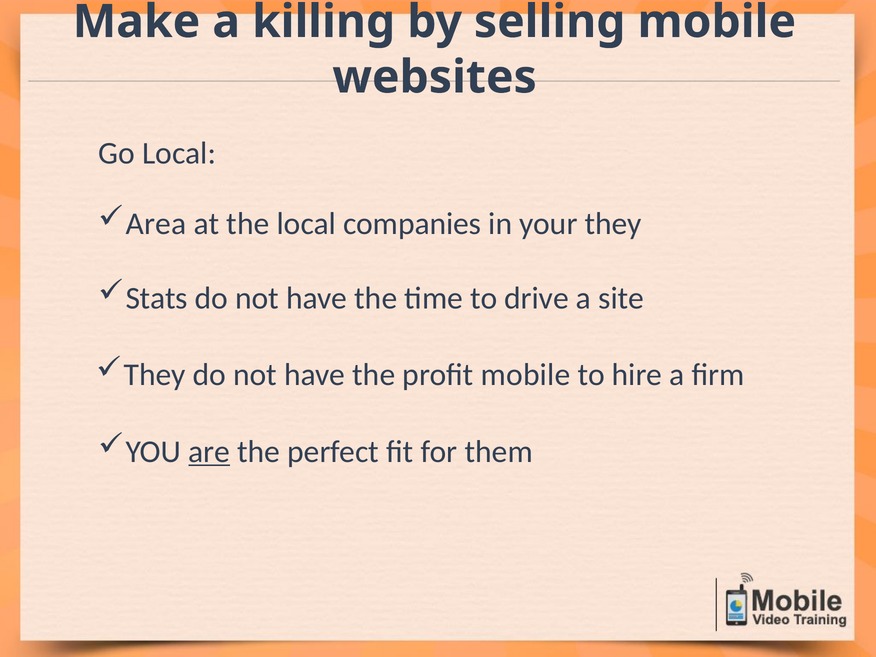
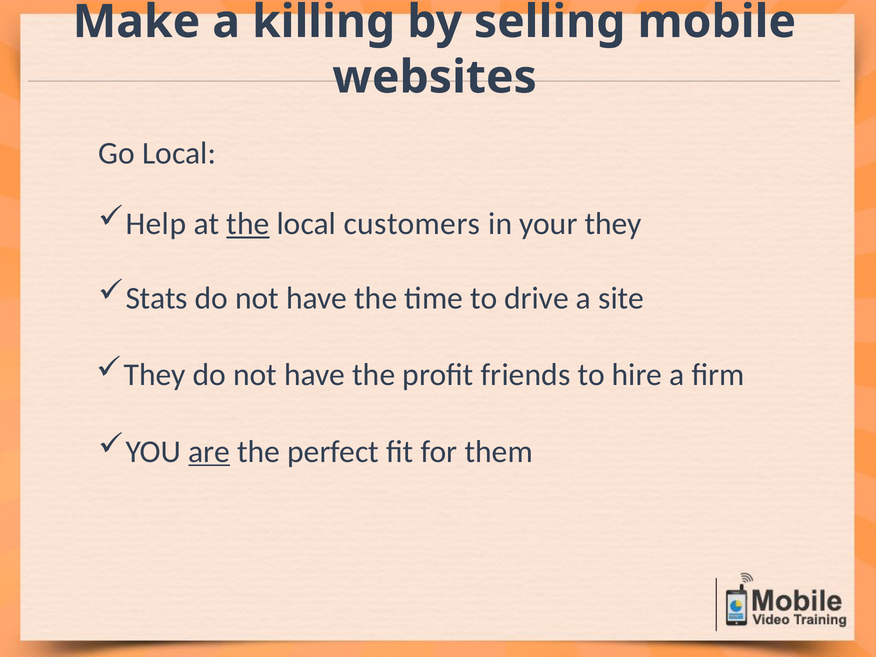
Area: Area -> Help
the at (248, 224) underline: none -> present
companies: companies -> customers
profit mobile: mobile -> friends
